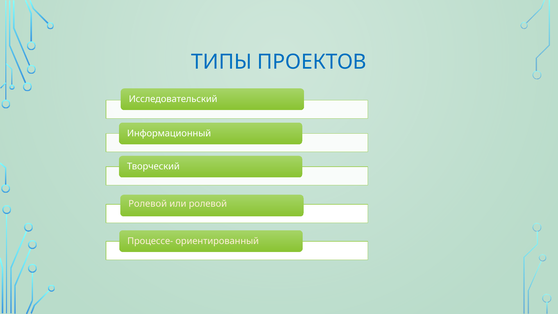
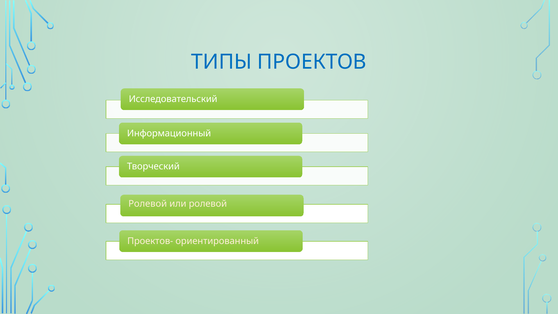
Процессе-: Процессе- -> Проектов-
